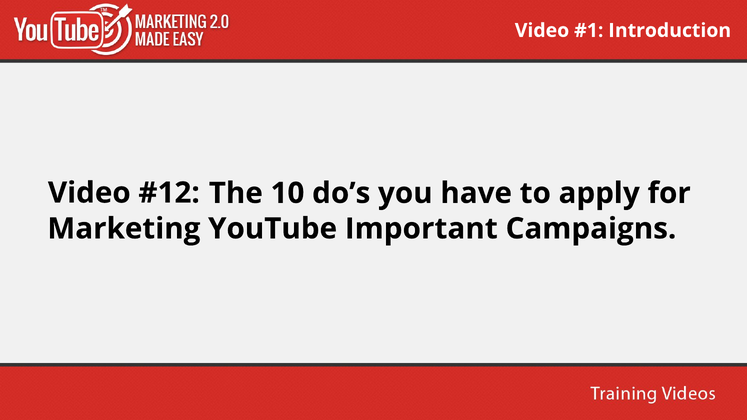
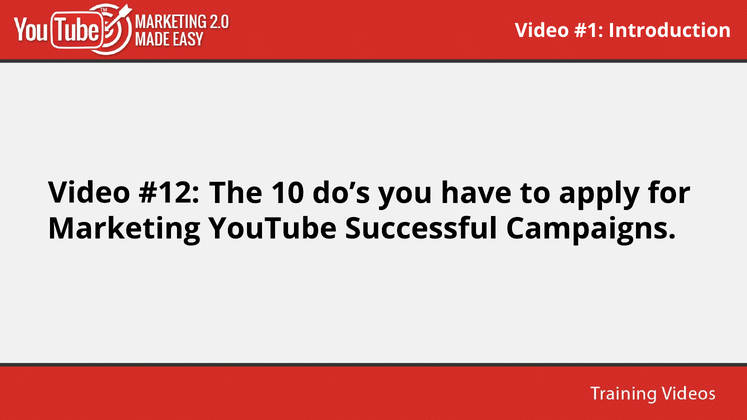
Important: Important -> Successful
